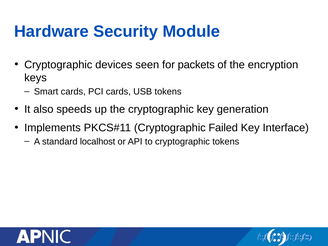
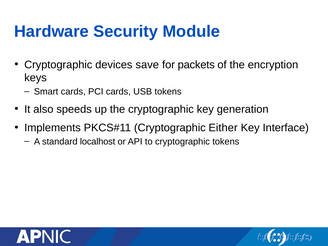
seen: seen -> save
Failed: Failed -> Either
